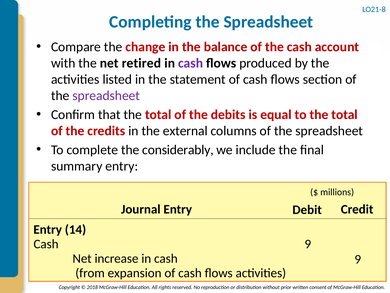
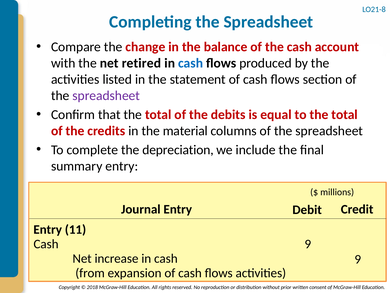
cash at (191, 63) colour: purple -> blue
external: external -> material
considerably: considerably -> depreciation
14: 14 -> 11
